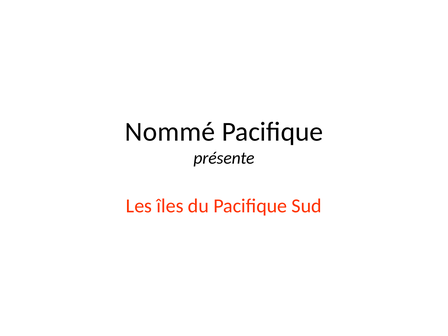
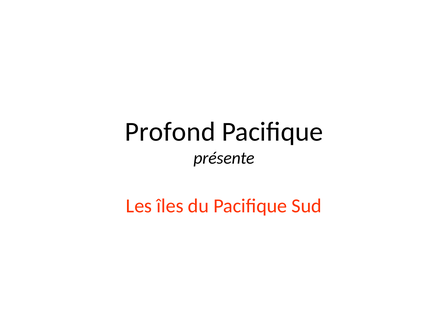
Nommé: Nommé -> Profond
